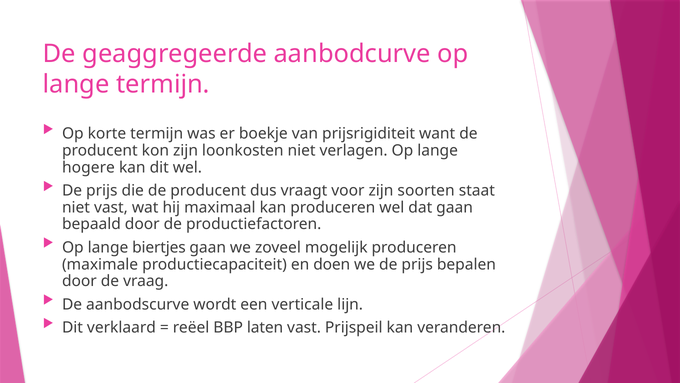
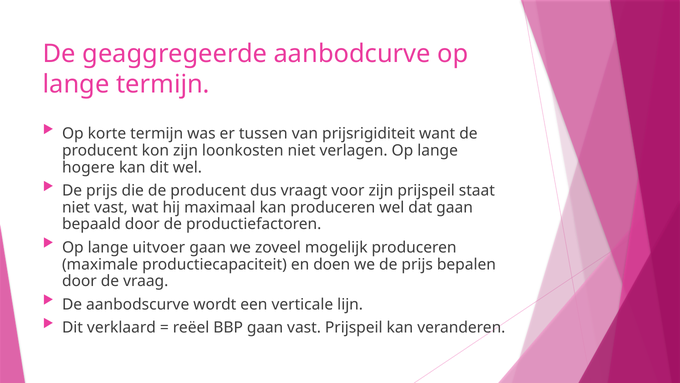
boekje: boekje -> tussen
zijn soorten: soorten -> prijspeil
biertjes: biertjes -> uitvoer
BBP laten: laten -> gaan
